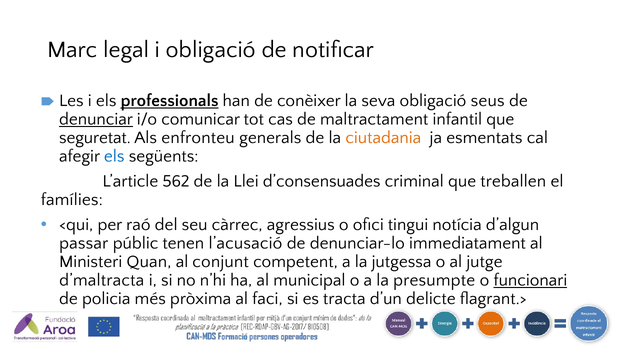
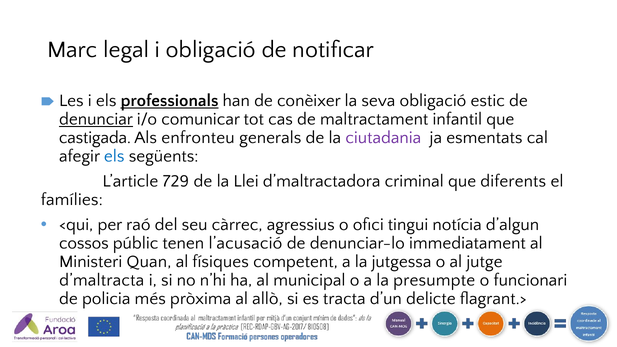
seus: seus -> estic
seguretat: seguretat -> castigada
ciutadania colour: orange -> purple
562: 562 -> 729
d’consensuades: d’consensuades -> d’maltractadora
treballen: treballen -> diferents
passar: passar -> cossos
conjunt: conjunt -> físiques
funcionari underline: present -> none
faci: faci -> allò
